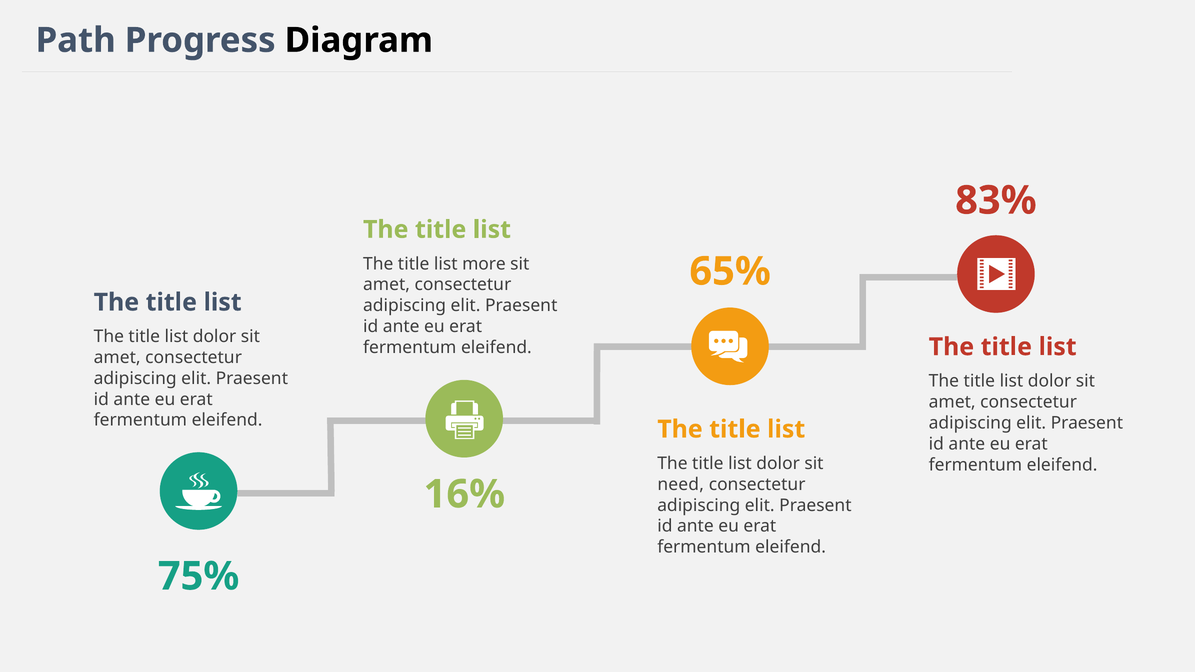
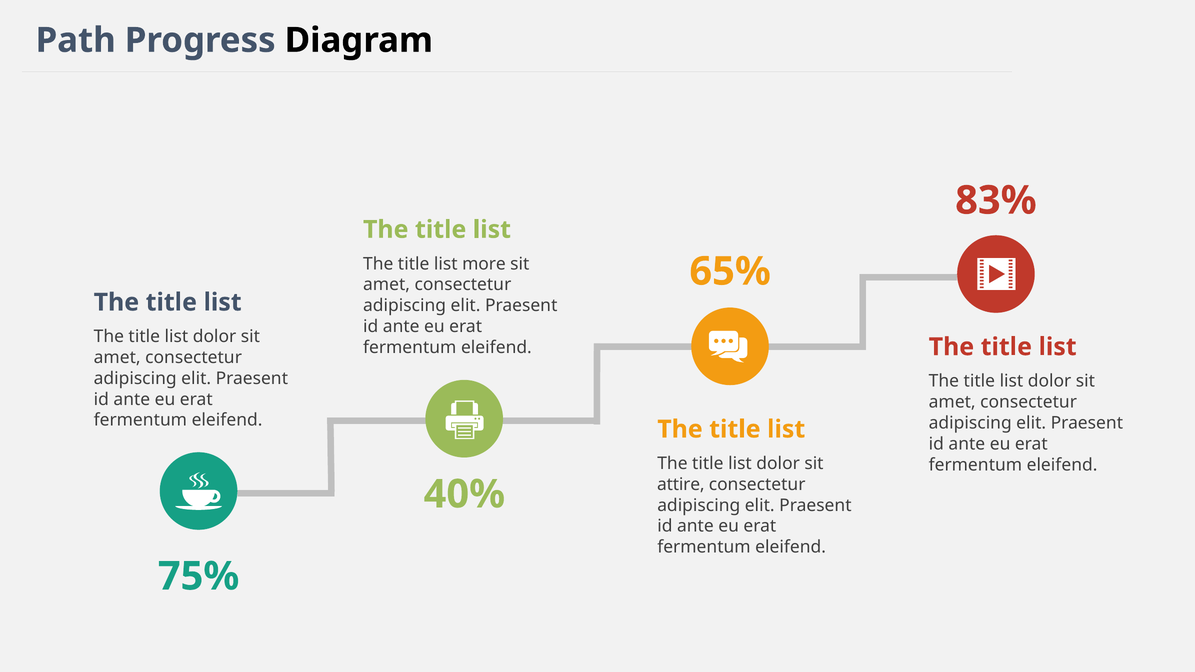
need: need -> attire
16%: 16% -> 40%
